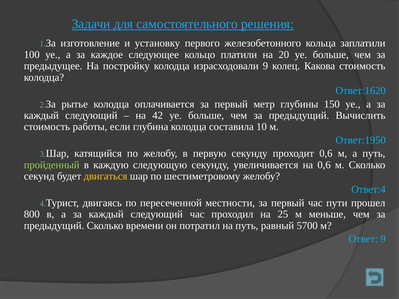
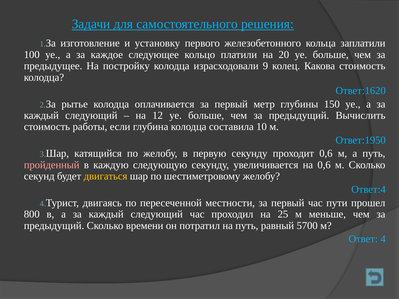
42: 42 -> 12
пройденный colour: light green -> pink
Ответ 9: 9 -> 4
